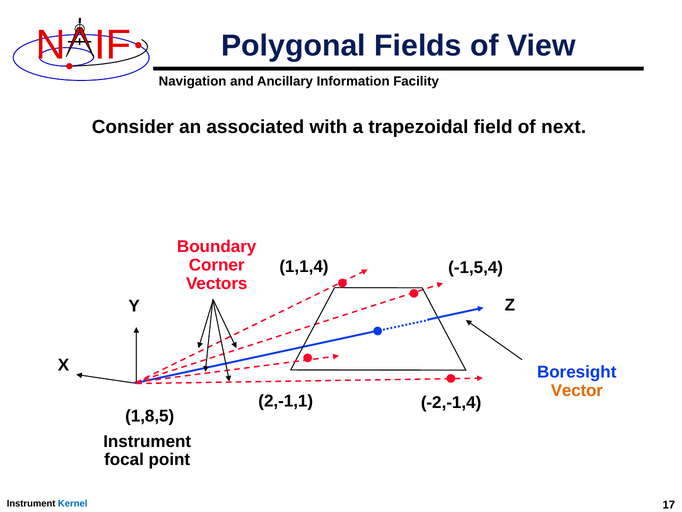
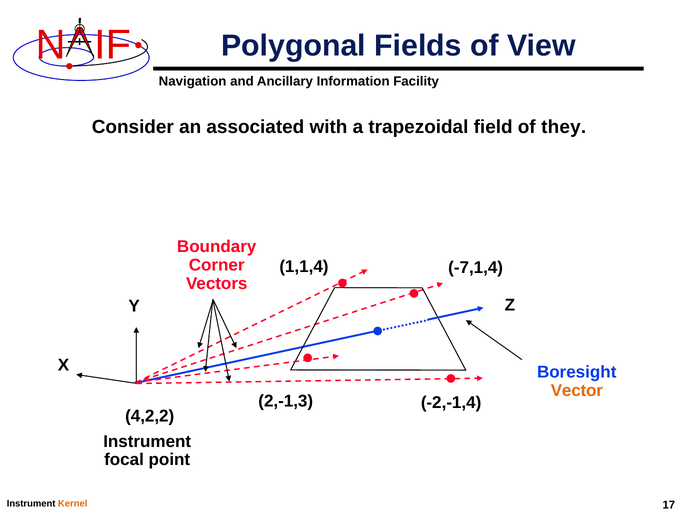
next: next -> they
-1,5,4: -1,5,4 -> -7,1,4
2,-1,1: 2,-1,1 -> 2,-1,3
1,8,5: 1,8,5 -> 4,2,2
Kernel colour: blue -> orange
